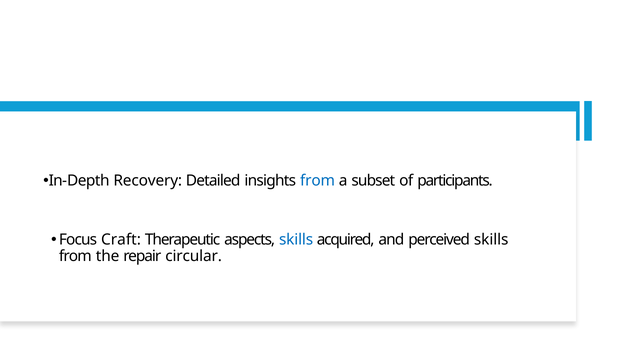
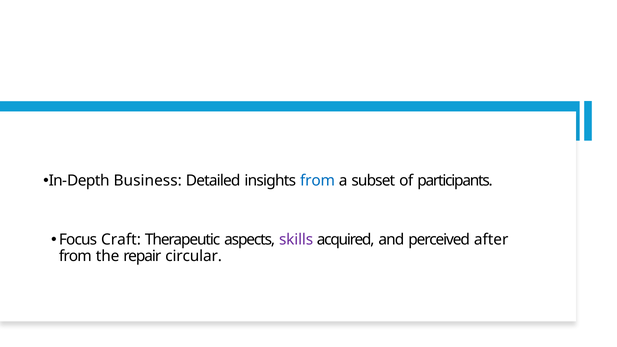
Recovery: Recovery -> Business
skills at (296, 240) colour: blue -> purple
perceived skills: skills -> after
